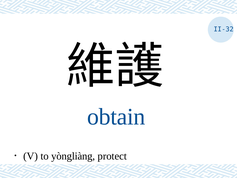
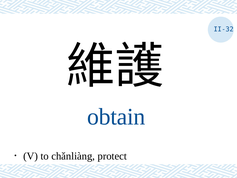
yòngliàng: yòngliàng -> chǎnliàng
